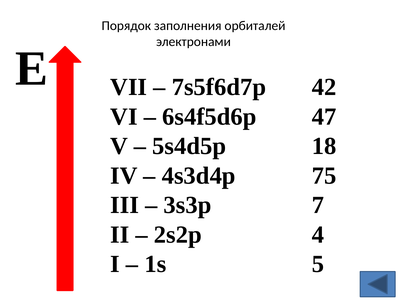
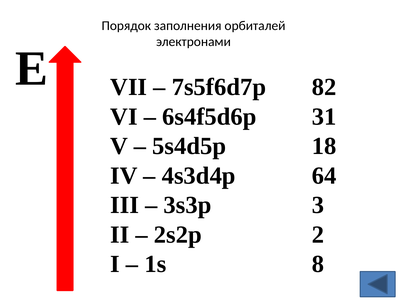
42: 42 -> 82
47: 47 -> 31
75: 75 -> 64
7: 7 -> 3
4: 4 -> 2
5: 5 -> 8
